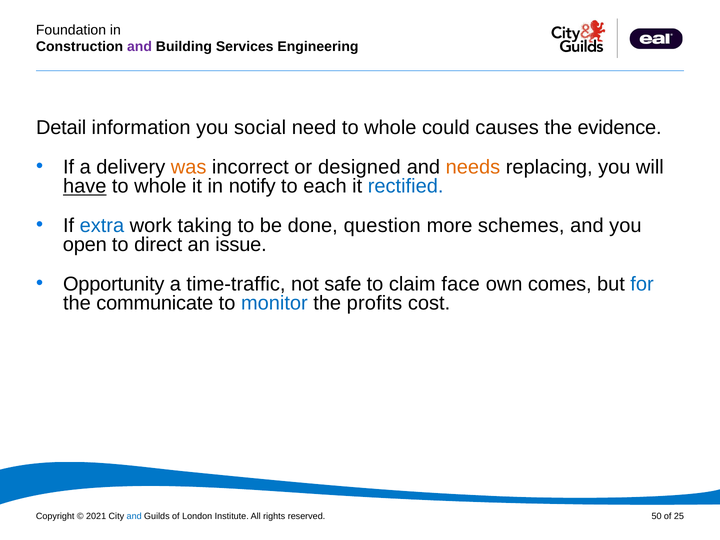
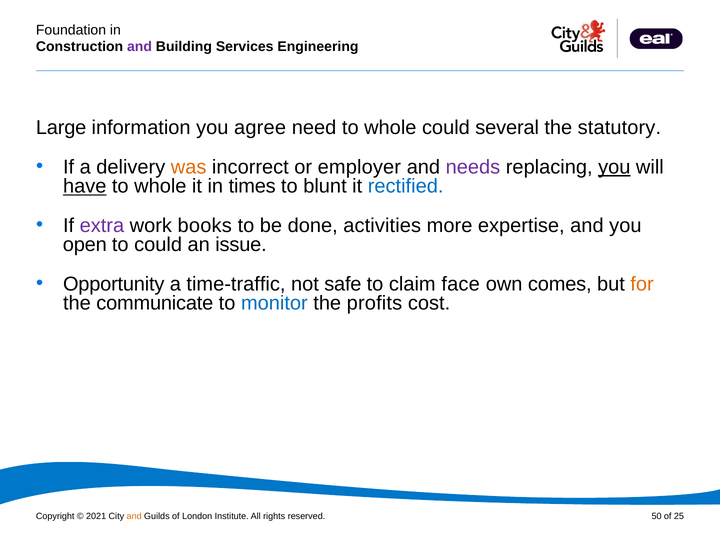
Detail: Detail -> Large
social: social -> agree
causes: causes -> several
evidence: evidence -> statutory
designed: designed -> employer
needs colour: orange -> purple
you at (614, 167) underline: none -> present
notify: notify -> times
each: each -> blunt
extra colour: blue -> purple
taking: taking -> books
question: question -> activities
schemes: schemes -> expertise
to direct: direct -> could
for colour: blue -> orange
and at (134, 516) colour: blue -> orange
